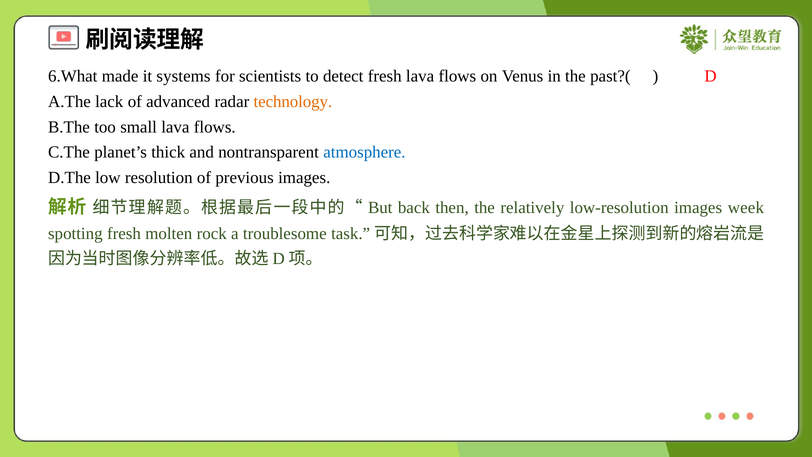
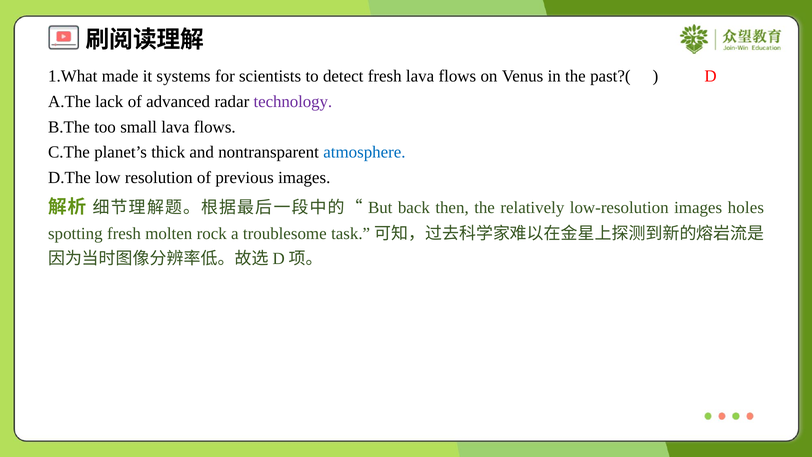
6.What: 6.What -> 1.What
technology colour: orange -> purple
week: week -> holes
